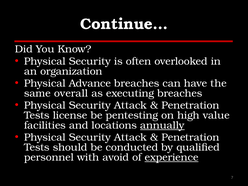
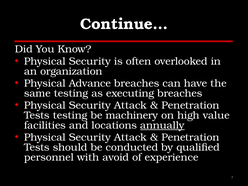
same overall: overall -> testing
Tests license: license -> testing
pentesting: pentesting -> machinery
experience underline: present -> none
